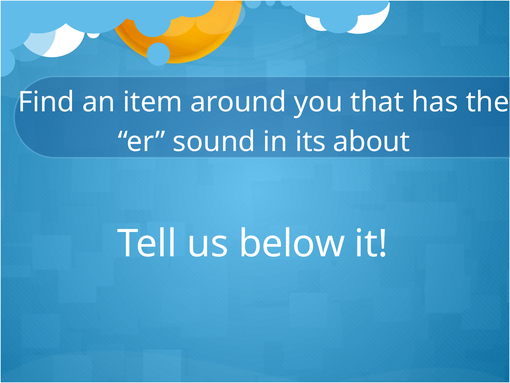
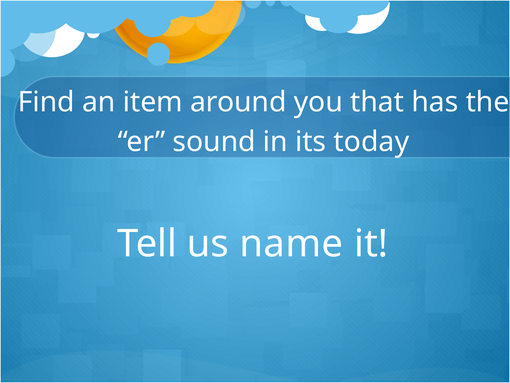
about: about -> today
below: below -> name
